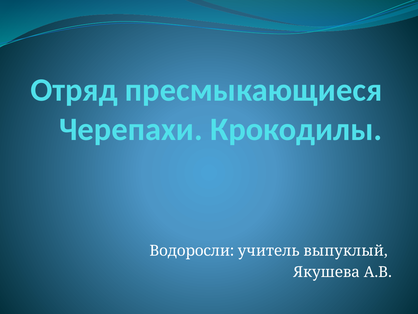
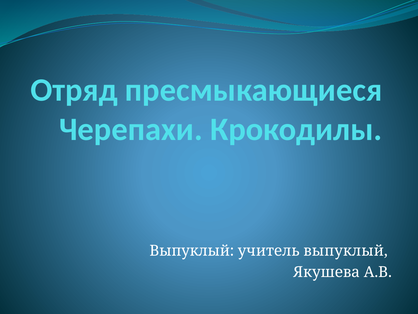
Водоросли at (192, 251): Водоросли -> Выпуклый
